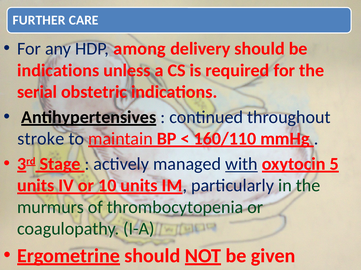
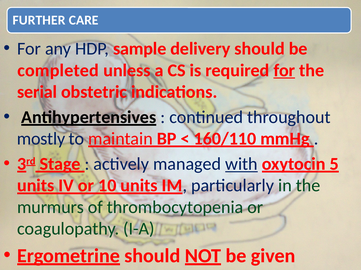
among: among -> sample
indications at (58, 71): indications -> completed
for at (284, 71) underline: none -> present
stroke: stroke -> mostly
